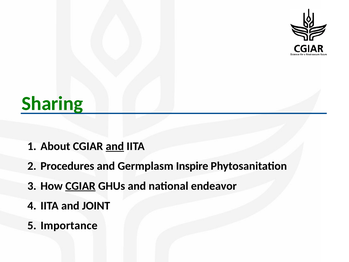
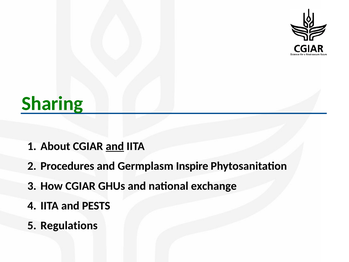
CGIAR at (80, 186) underline: present -> none
endeavor: endeavor -> exchange
JOINT: JOINT -> PESTS
Importance: Importance -> Regulations
